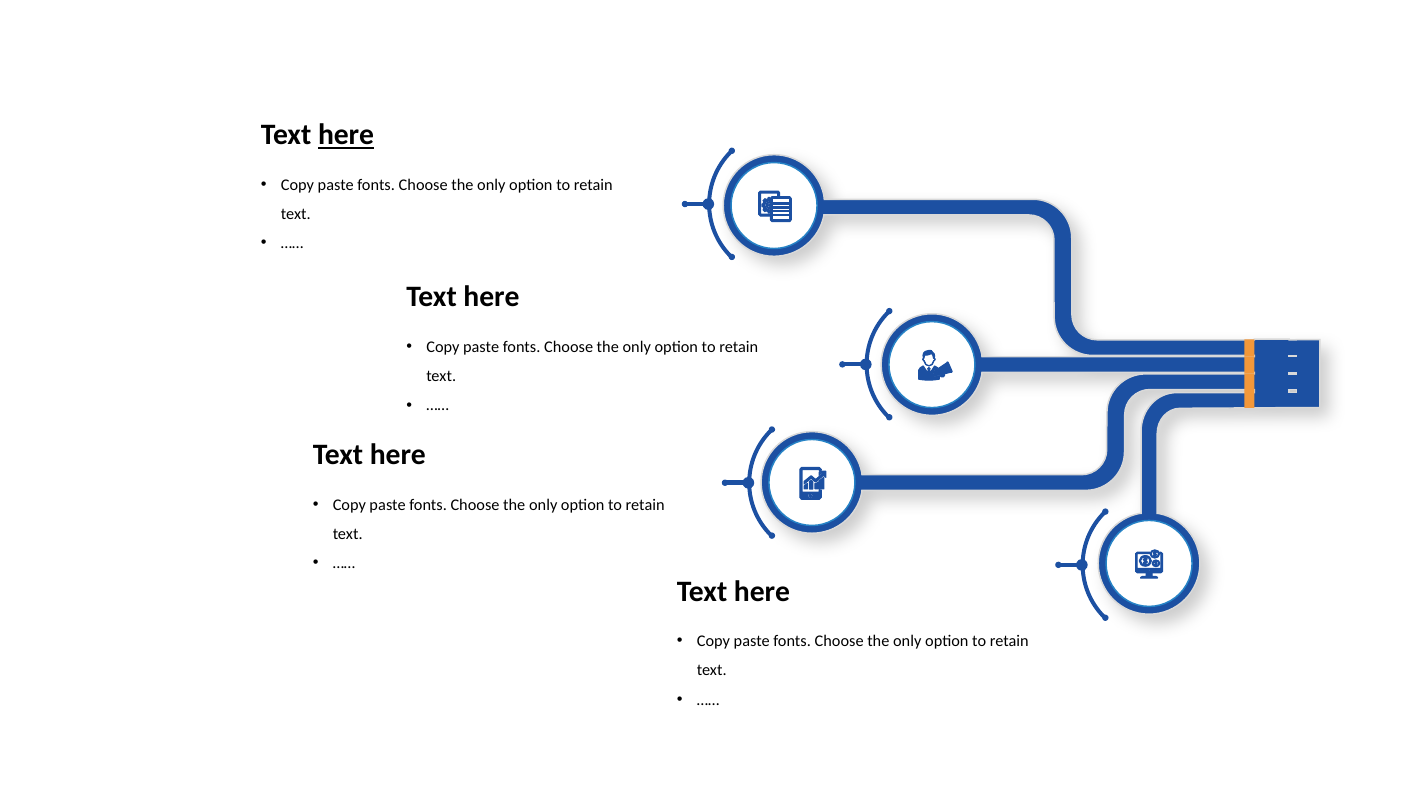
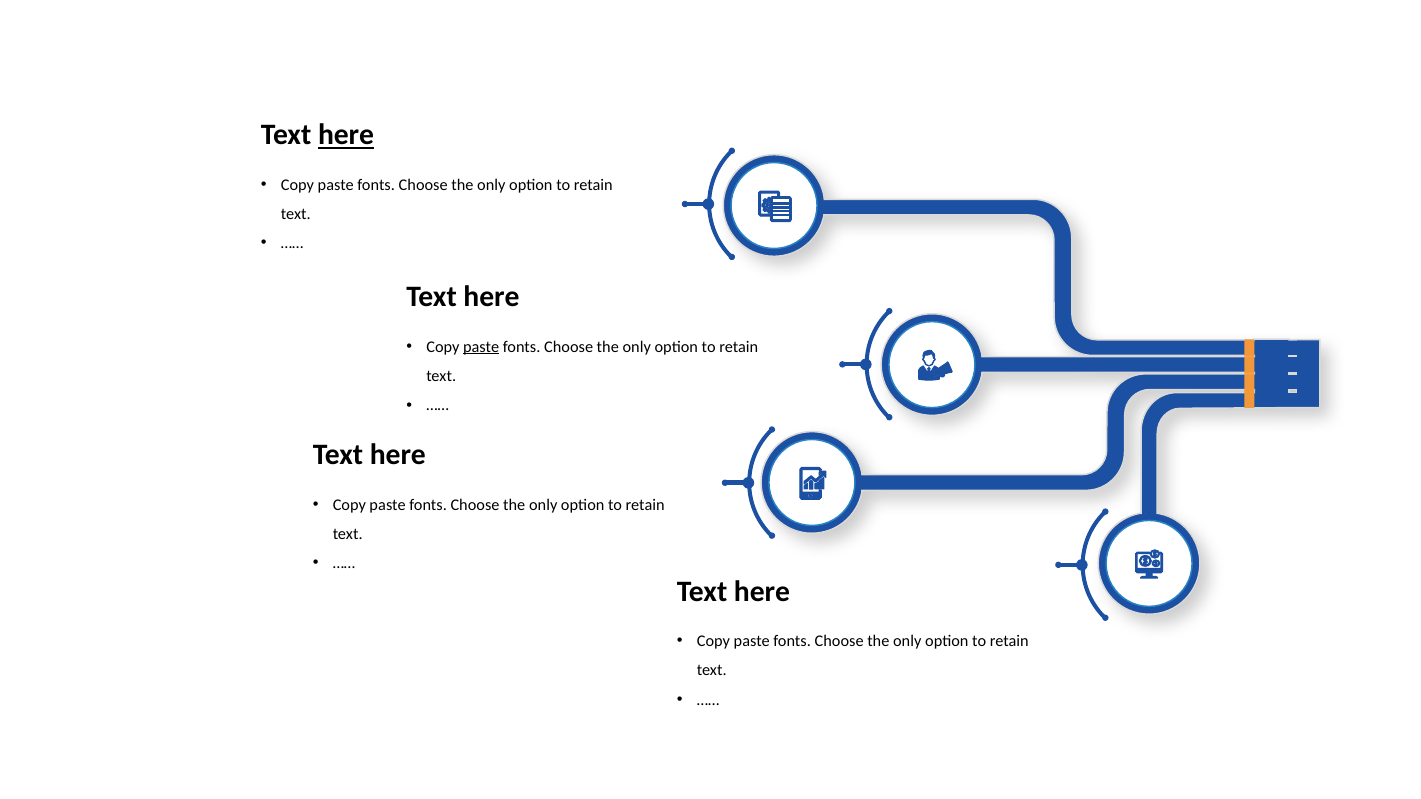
paste at (481, 347) underline: none -> present
